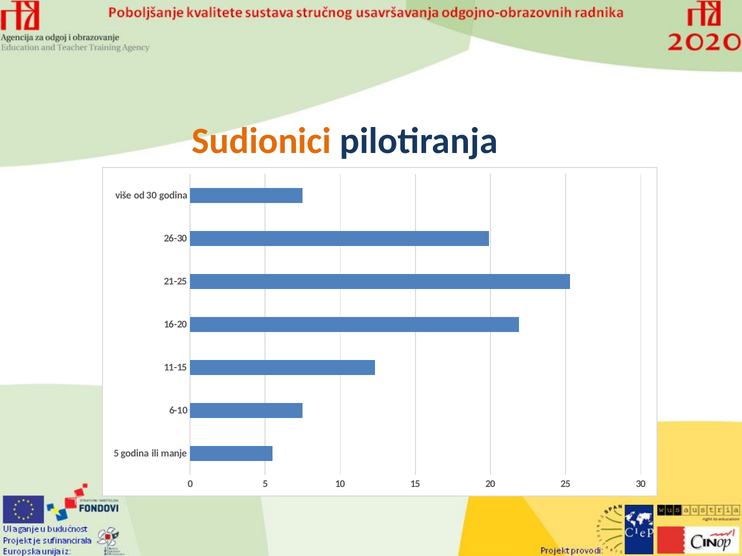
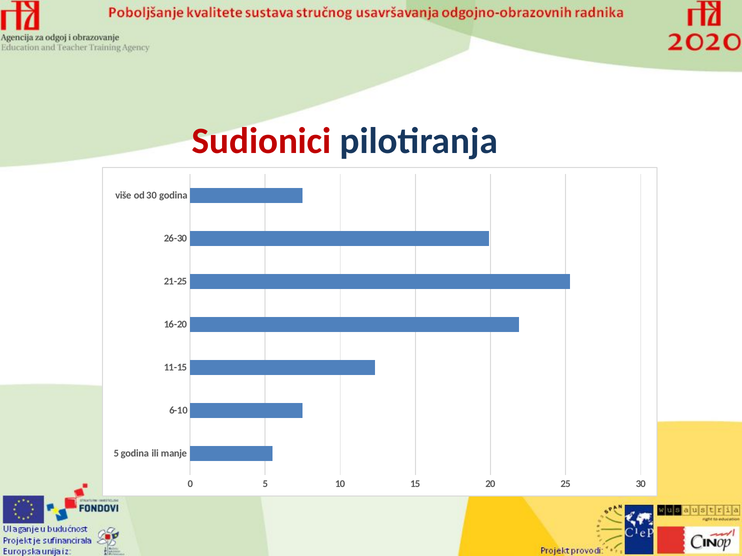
Sudionici colour: orange -> red
